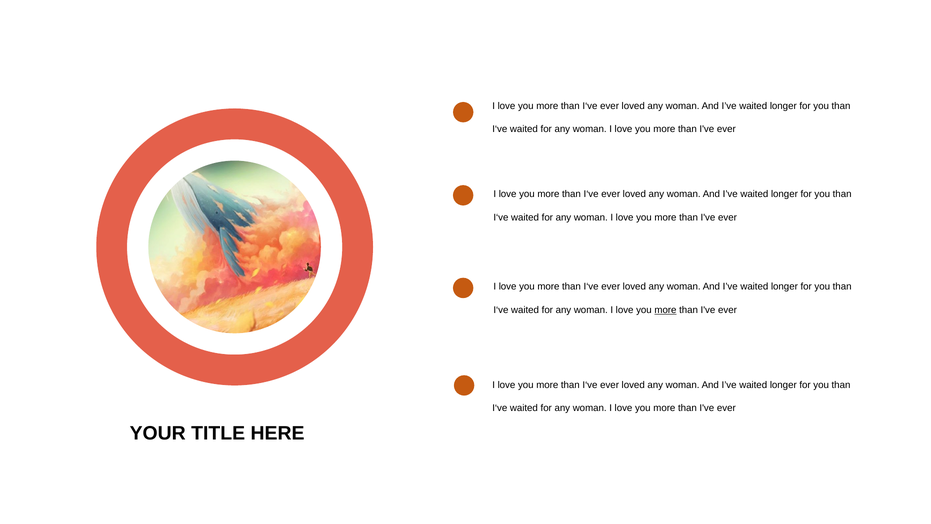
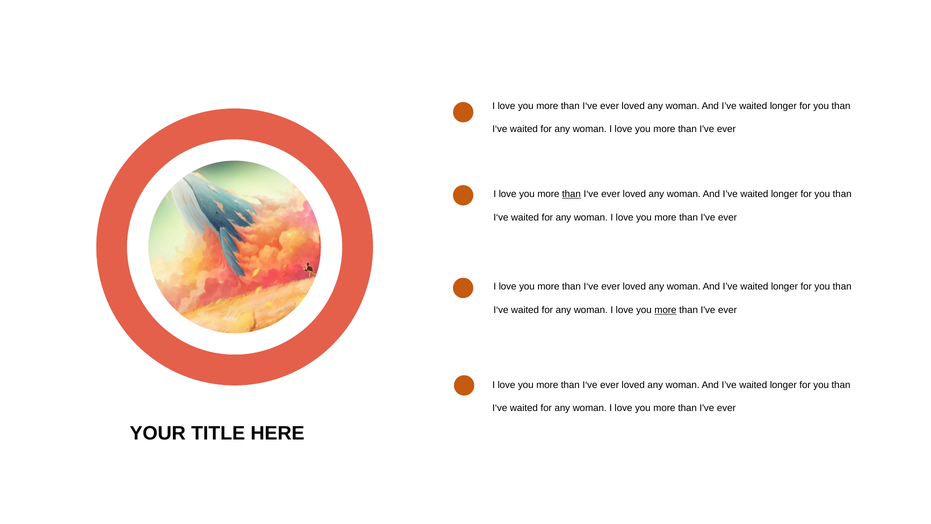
than at (571, 194) underline: none -> present
